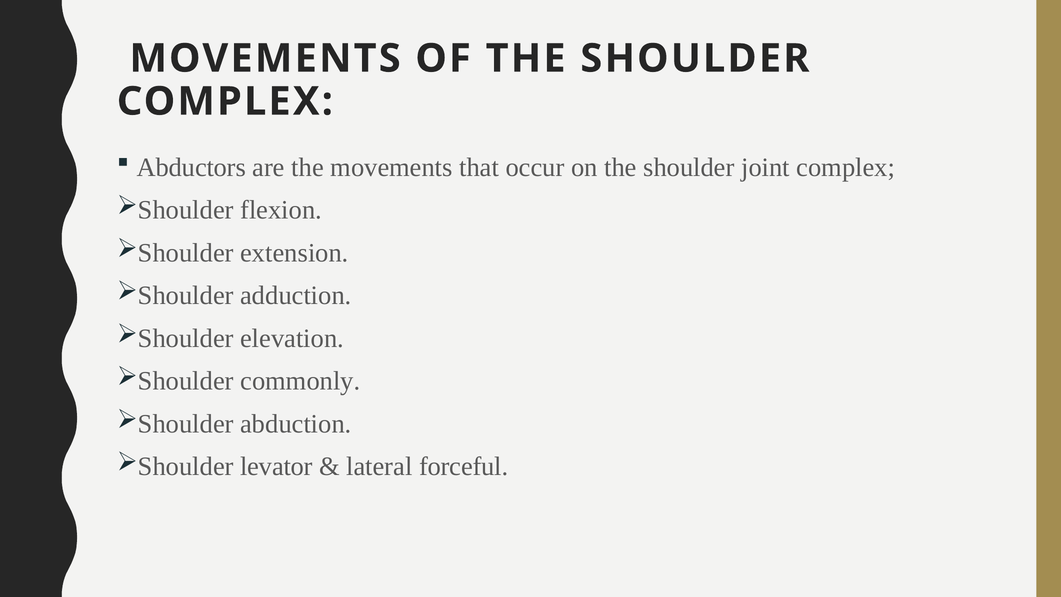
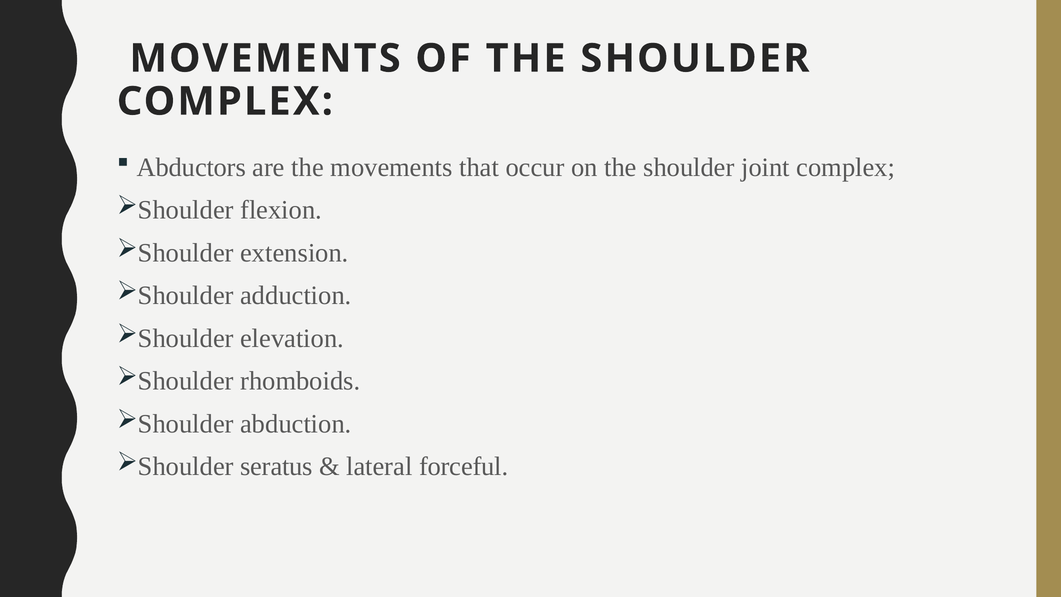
commonly: commonly -> rhomboids
levator: levator -> seratus
